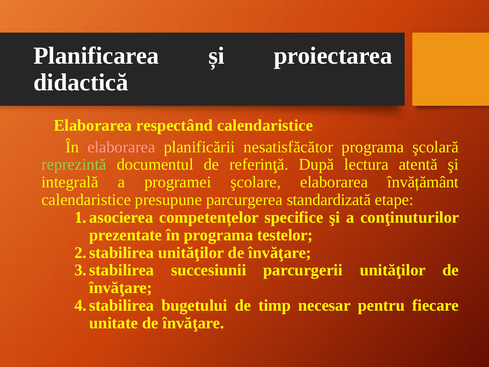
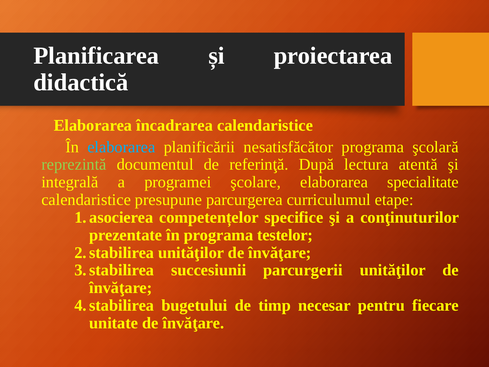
respectând: respectând -> încadrarea
elaborarea at (121, 147) colour: pink -> light blue
învățământ: învățământ -> specialitate
standardizată: standardizată -> curriculumul
